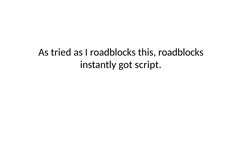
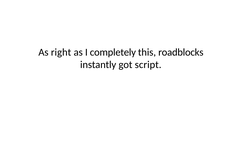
tried: tried -> right
I roadblocks: roadblocks -> completely
